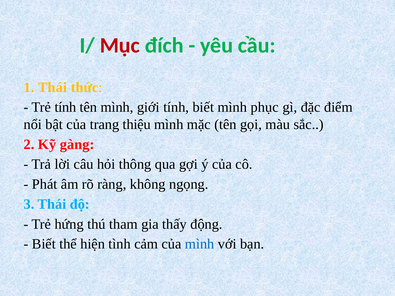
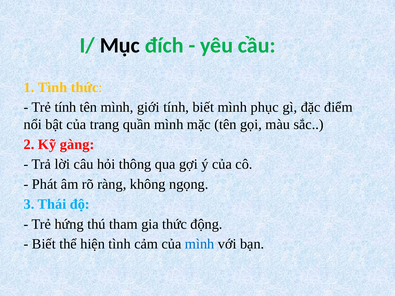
Mục colour: red -> black
1 Thái: Thái -> Tình
thiệu: thiệu -> quần
gia thấy: thấy -> thức
